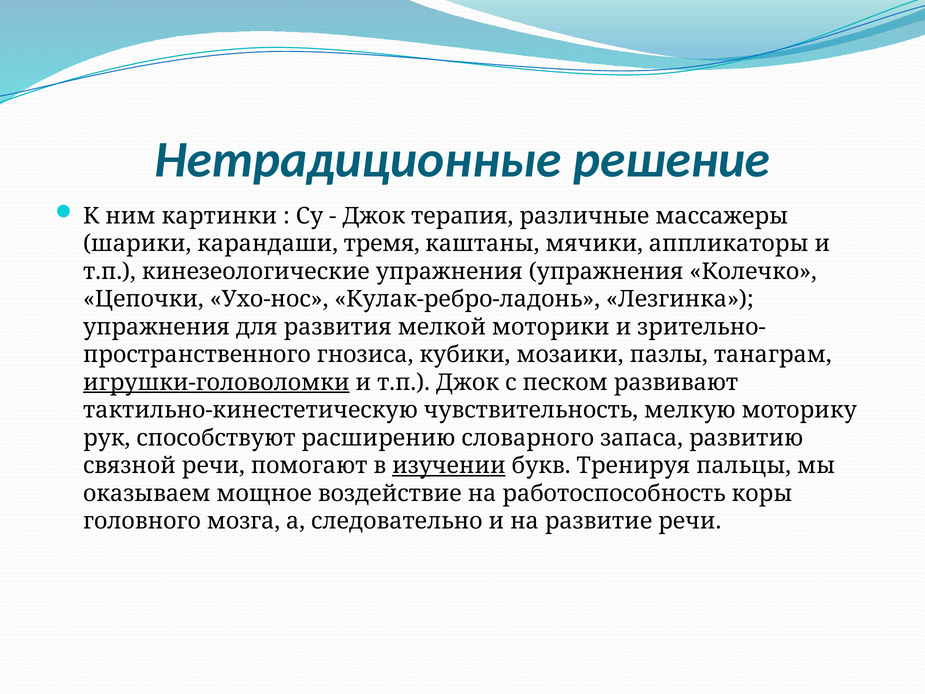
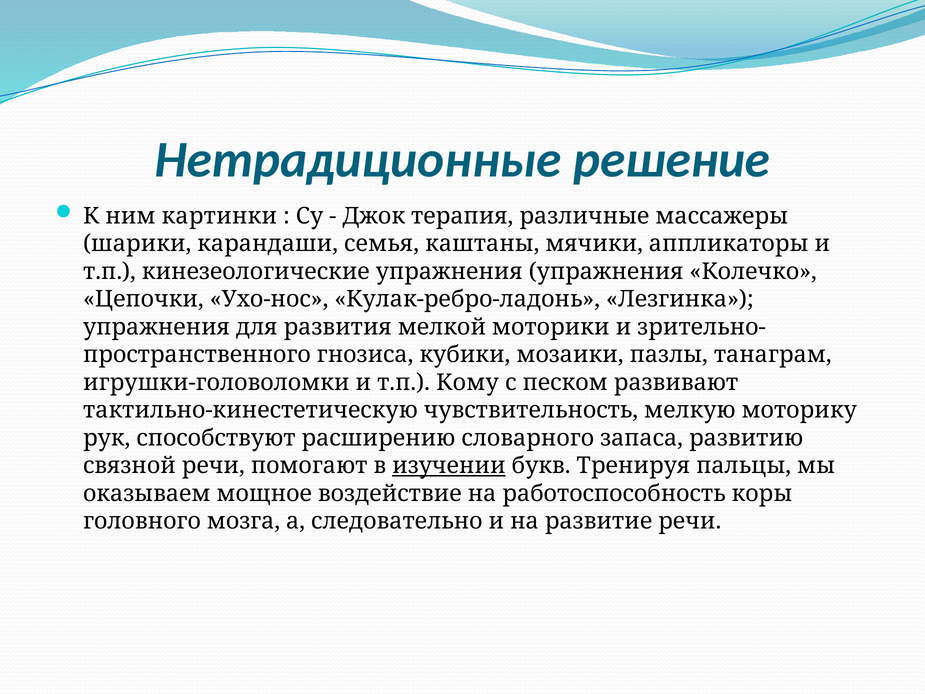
тремя: тремя -> семья
игрушки-головоломки underline: present -> none
т.п Джок: Джок -> Кому
